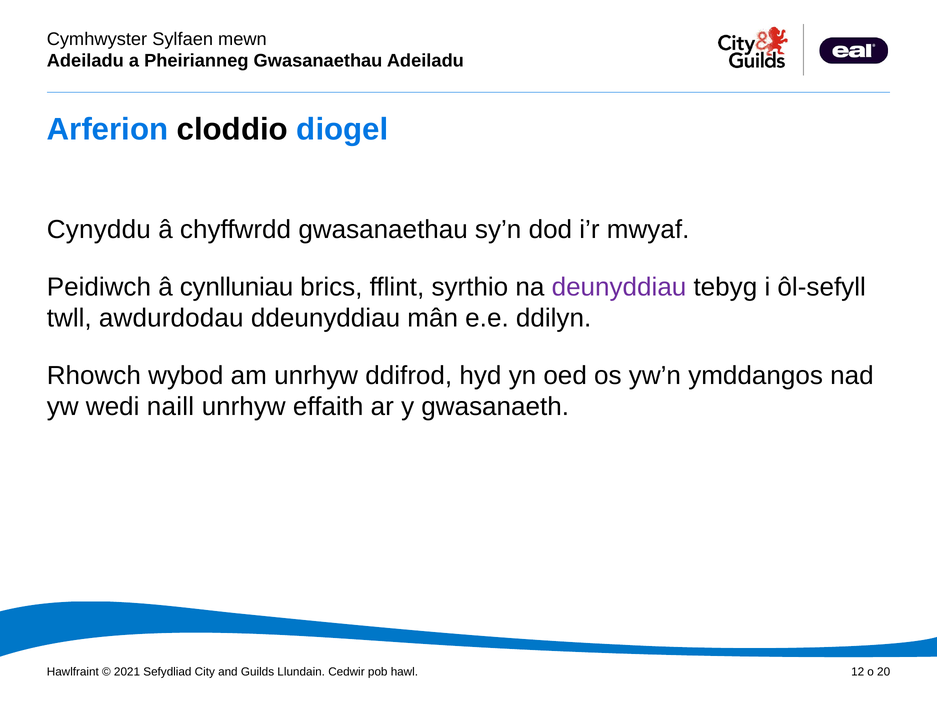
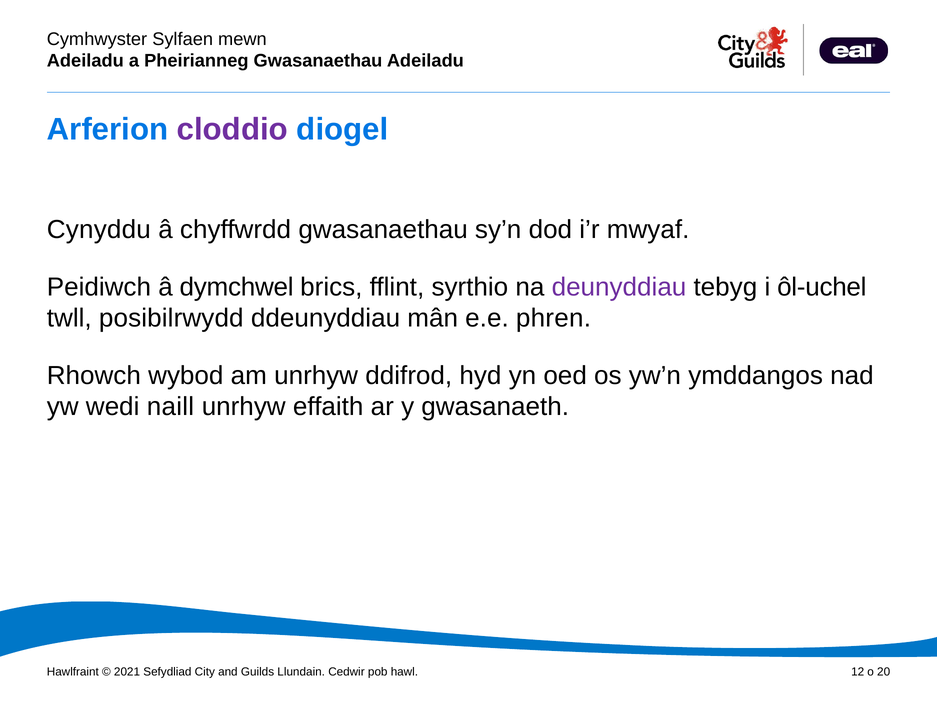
cloddio colour: black -> purple
cynlluniau: cynlluniau -> dymchwel
ôl-sefyll: ôl-sefyll -> ôl-uchel
awdurdodau: awdurdodau -> posibilrwydd
ddilyn: ddilyn -> phren
